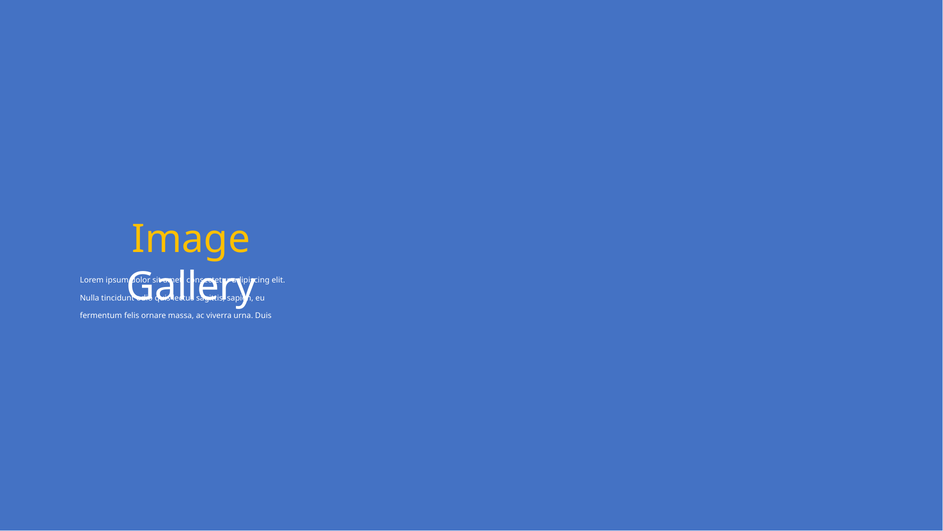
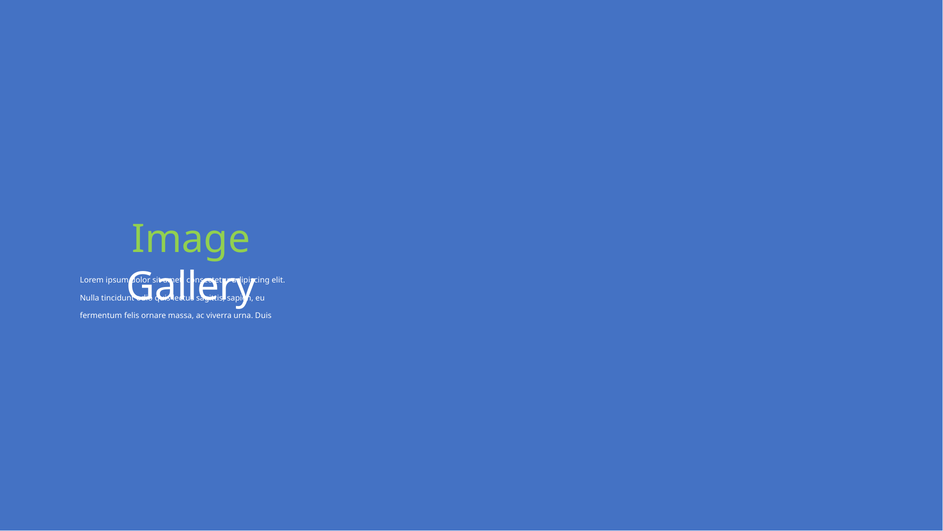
Image colour: yellow -> light green
